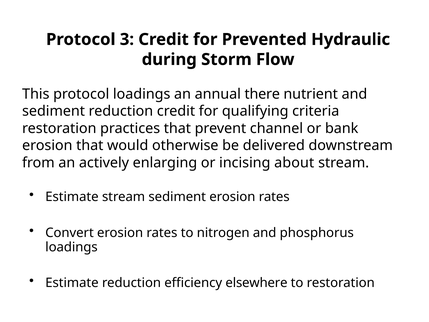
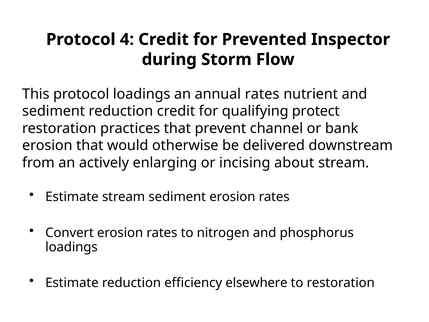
3: 3 -> 4
Hydraulic: Hydraulic -> Inspector
annual there: there -> rates
criteria: criteria -> protect
